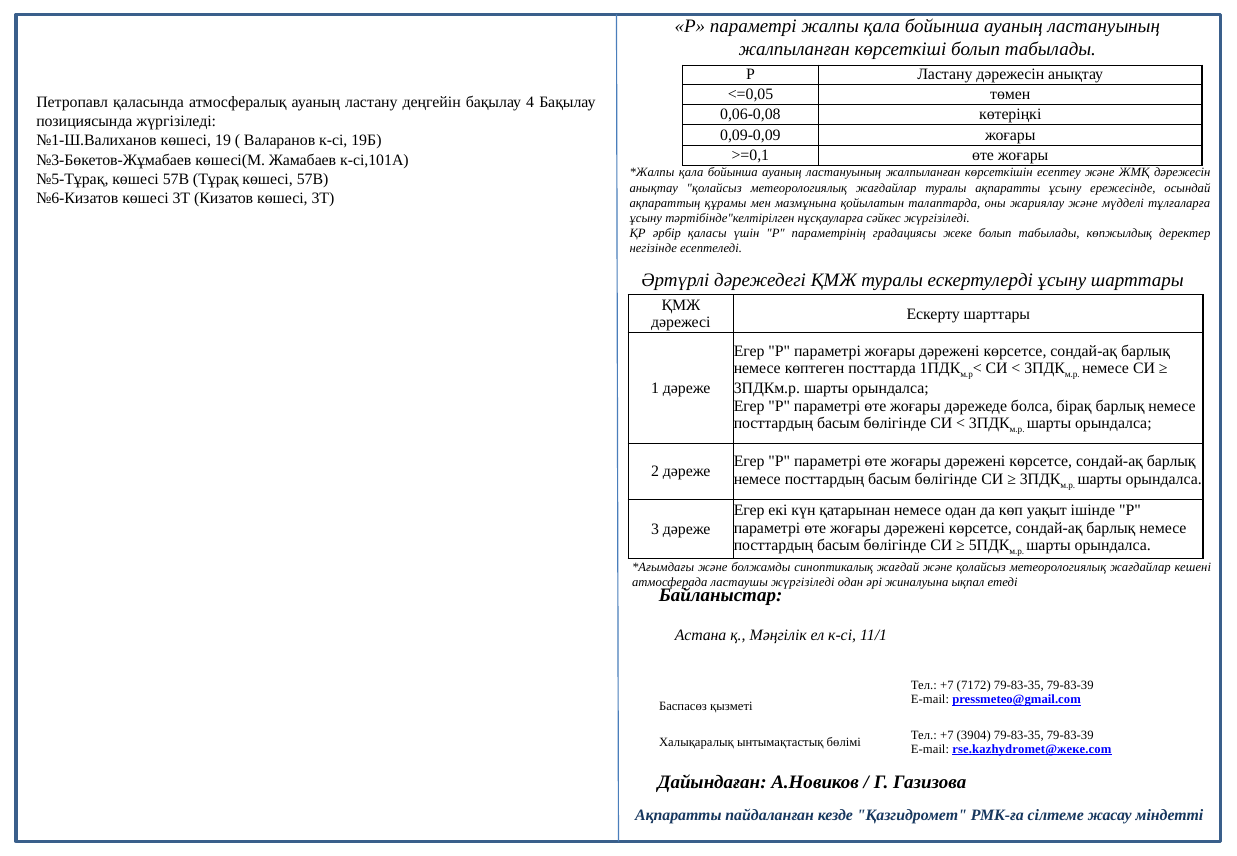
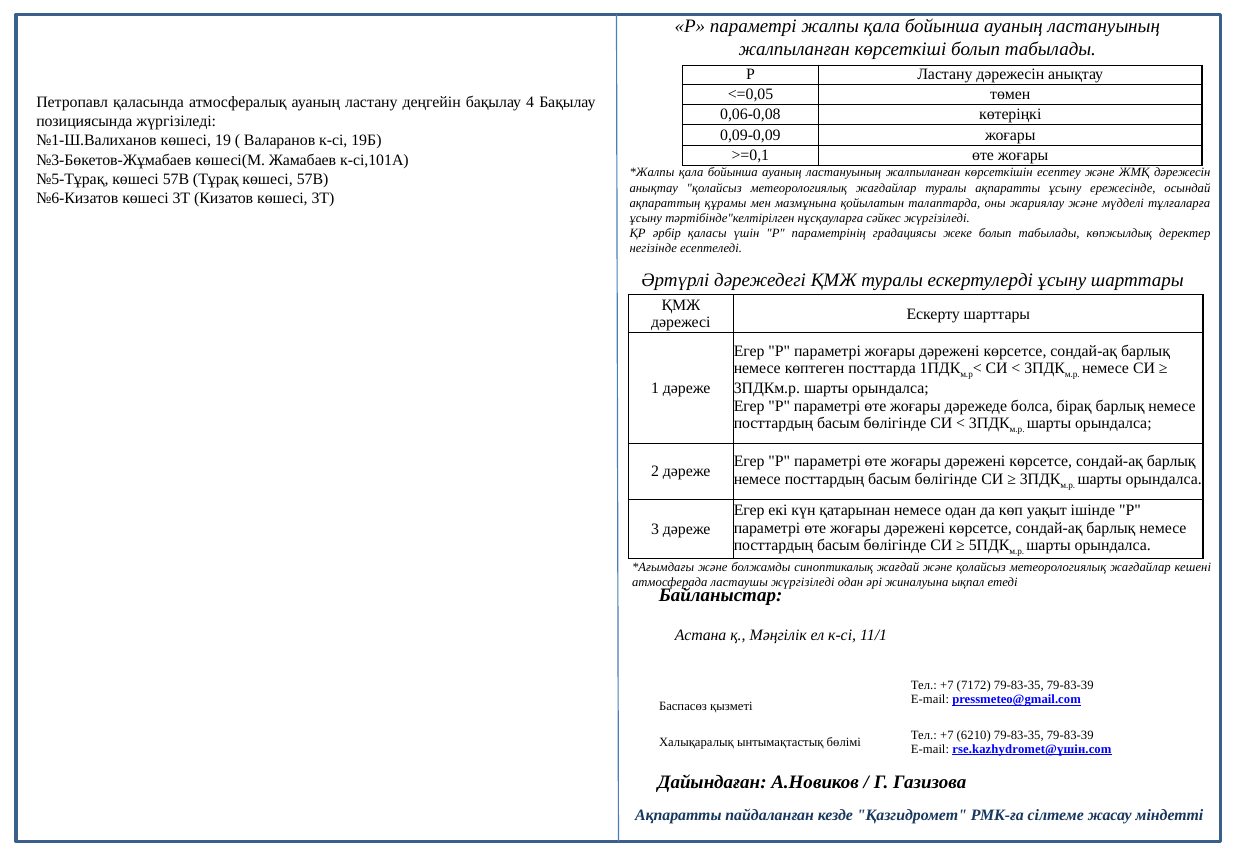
3904: 3904 -> 6210
rse.kazhydromet@жеке.com: rse.kazhydromet@жеке.com -> rse.kazhydromet@үшін.com
